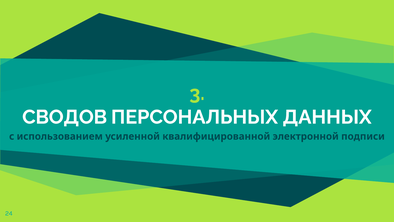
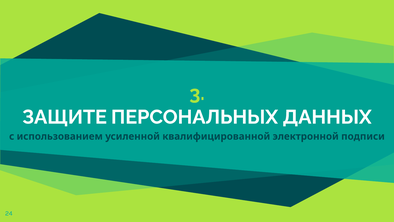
СВОДОВ: СВОДОВ -> ЗАЩИТЕ
